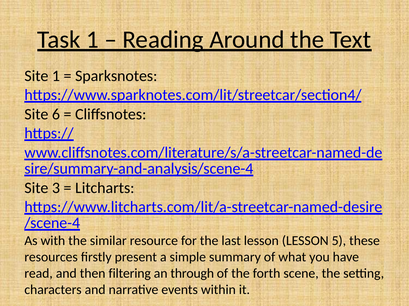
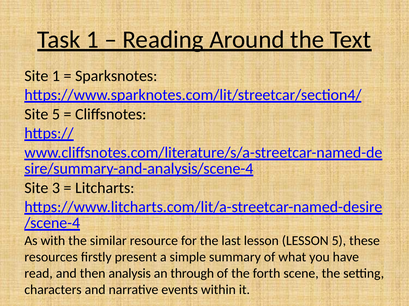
Site 6: 6 -> 5
filtering: filtering -> analysis
